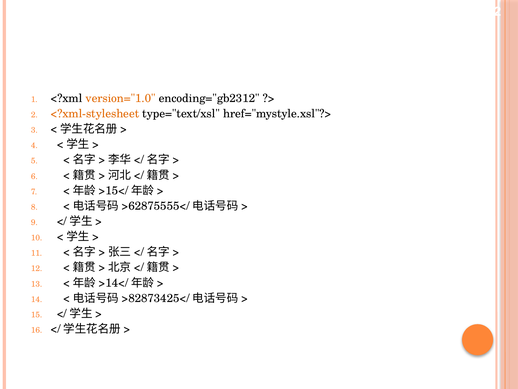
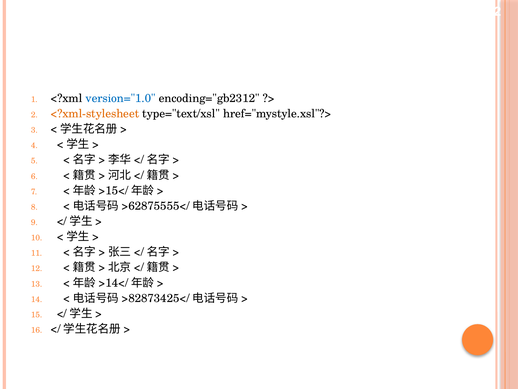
version="1.0 colour: orange -> blue
